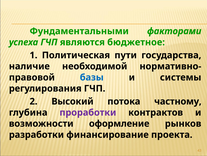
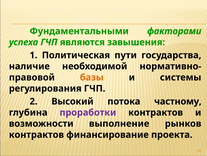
бюджетное: бюджетное -> завышения
базы colour: blue -> orange
оформление: оформление -> выполнение
разработки at (36, 134): разработки -> контрактов
